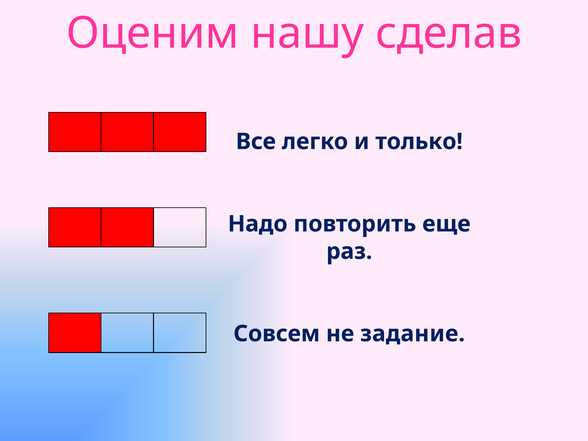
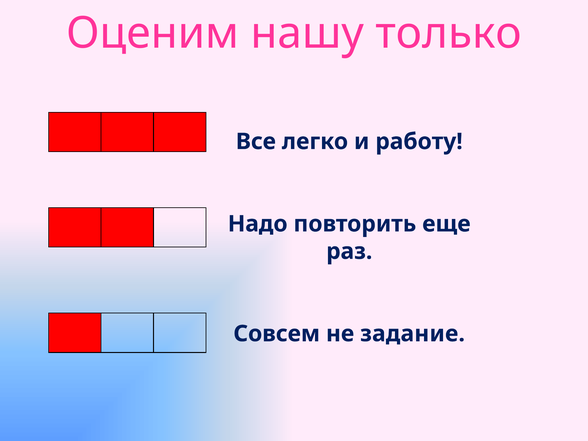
сделав: сделав -> только
только: только -> работу
